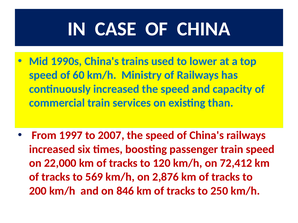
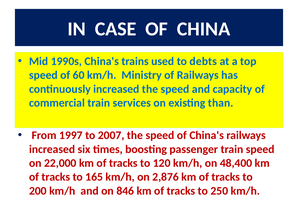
lower: lower -> debts
72,412: 72,412 -> 48,400
569: 569 -> 165
